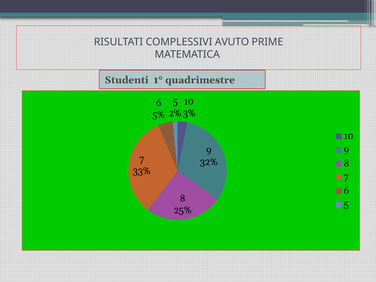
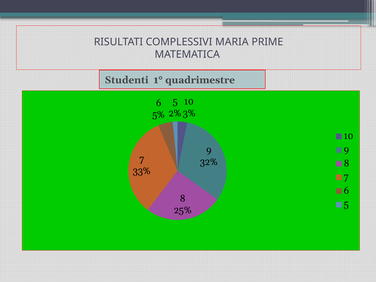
AVUTO: AVUTO -> MARIA
